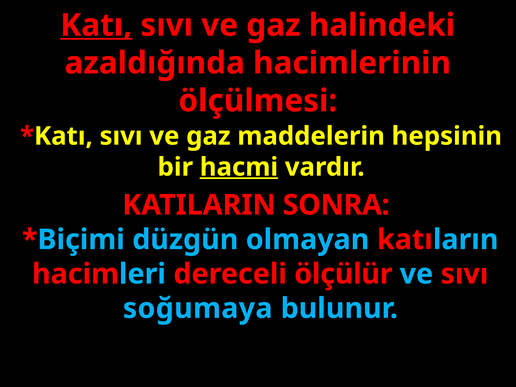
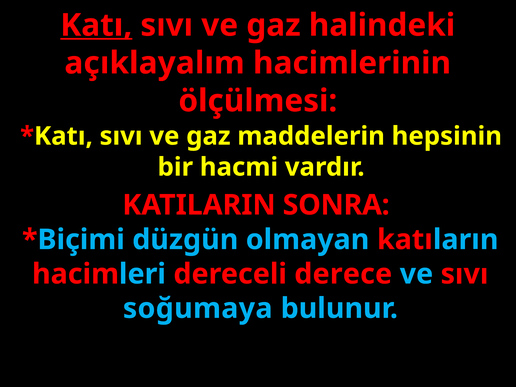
azaldığında: azaldığında -> açıklayalım
hacmi underline: present -> none
ölçülür: ölçülür -> derece
